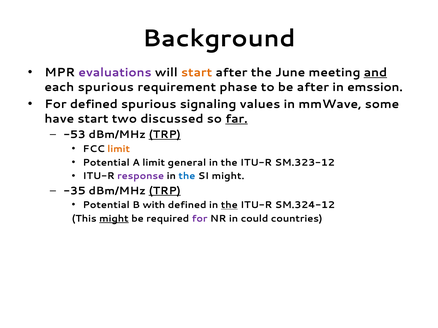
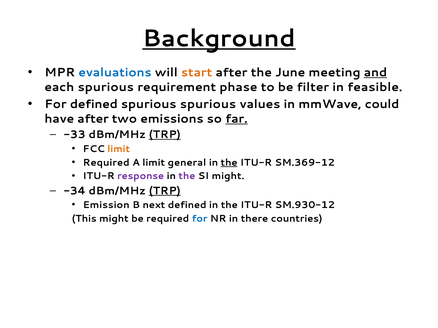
Background underline: none -> present
evaluations colour: purple -> blue
be after: after -> filter
emssion: emssion -> feasible
spurious signaling: signaling -> spurious
some: some -> could
have start: start -> after
discussed: discussed -> emissions
-53: -53 -> -33
Potential at (106, 163): Potential -> Required
the at (229, 163) underline: none -> present
SM.323-12: SM.323-12 -> SM.369-12
the at (187, 176) colour: blue -> purple
-35: -35 -> -34
Potential at (106, 205): Potential -> Emission
with: with -> next
the at (229, 205) underline: present -> none
SM.324-12: SM.324-12 -> SM.930-12
might at (114, 219) underline: present -> none
for at (200, 219) colour: purple -> blue
could: could -> there
